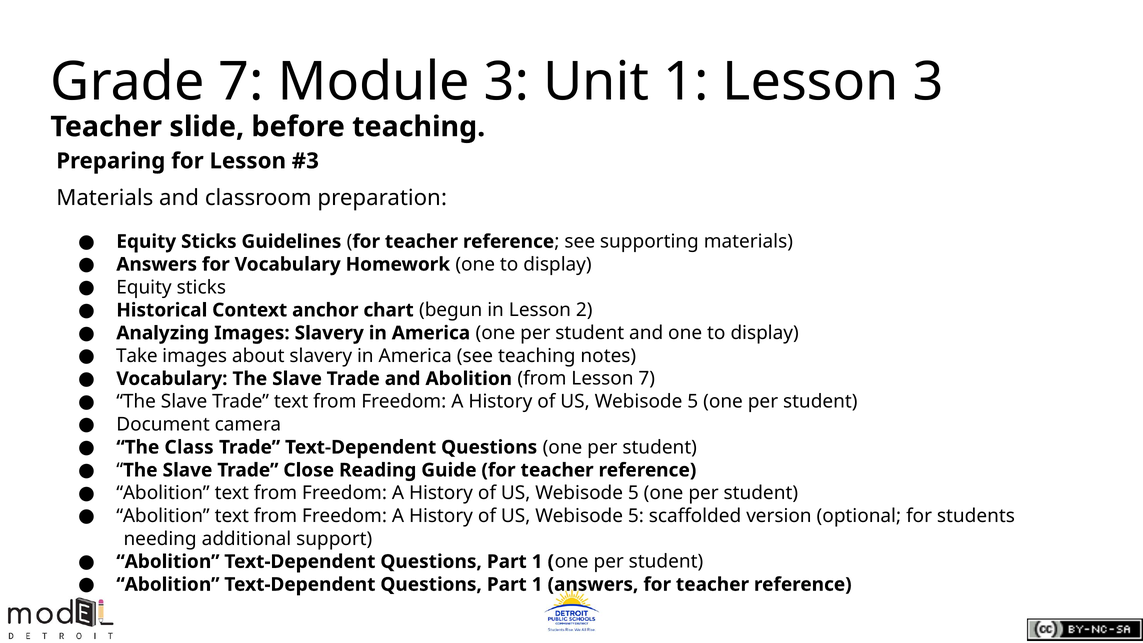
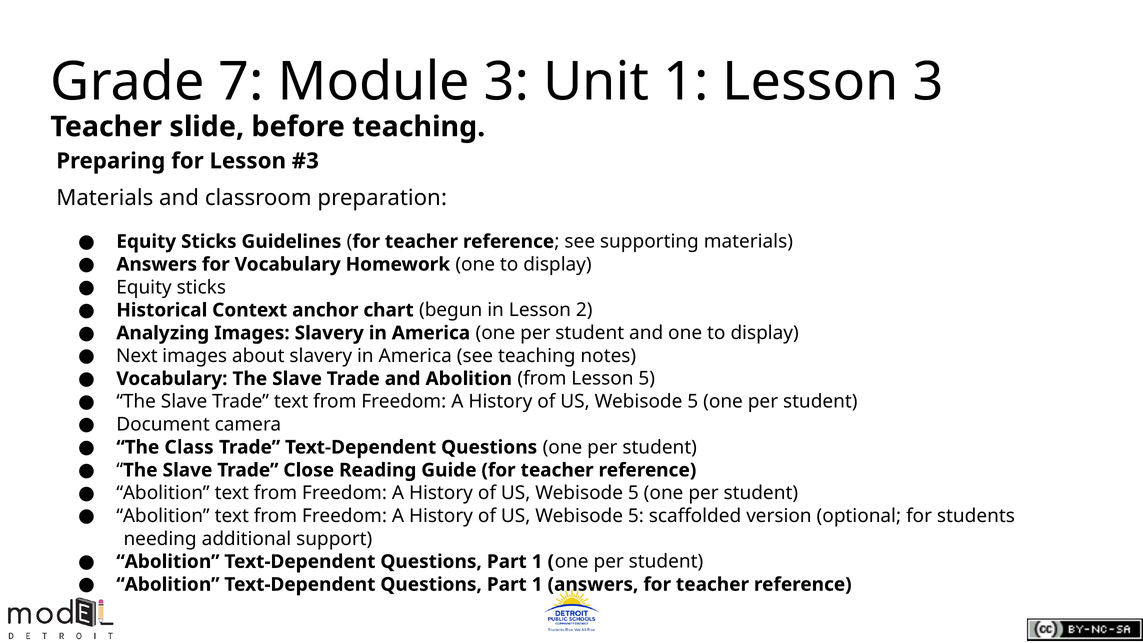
Take: Take -> Next
Lesson 7: 7 -> 5
